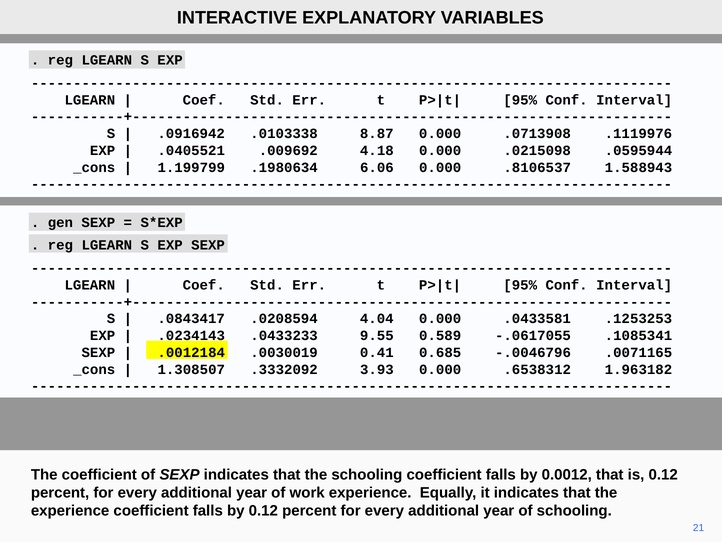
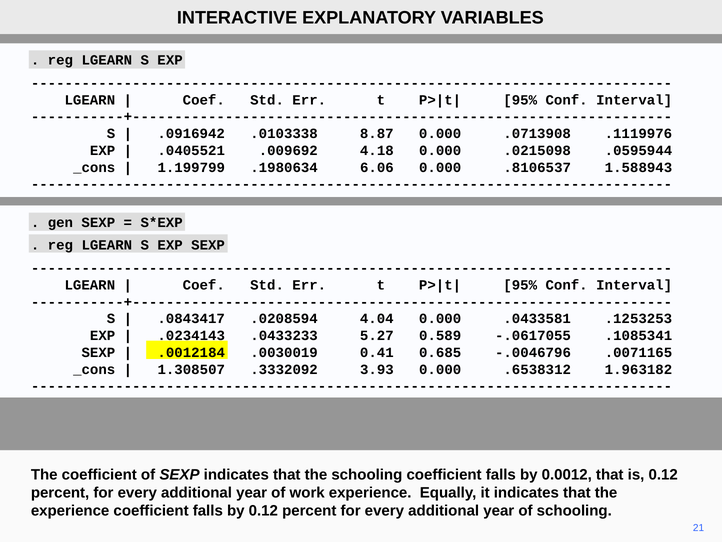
9.55: 9.55 -> 5.27
